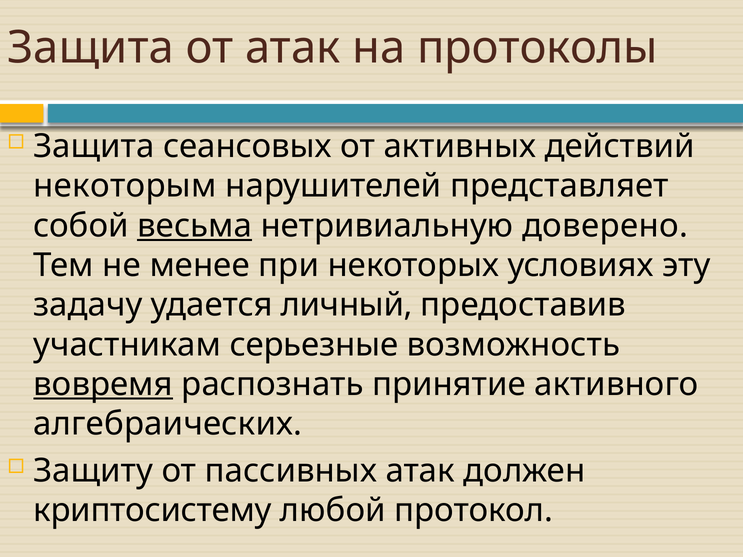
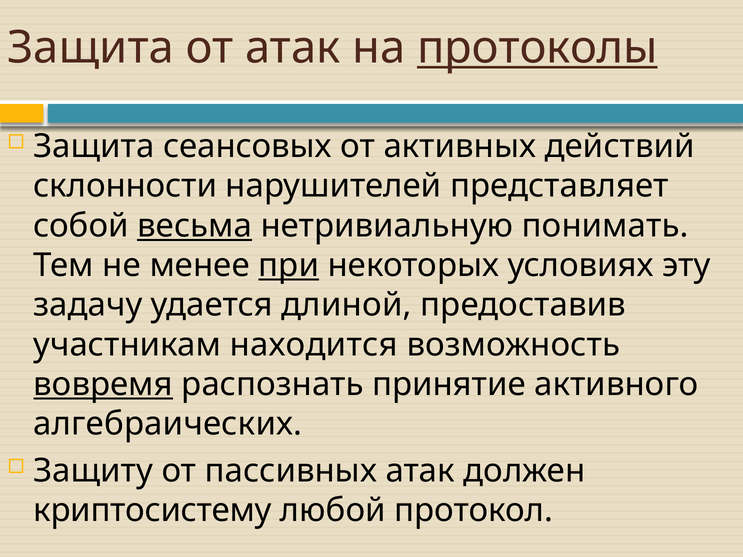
протоколы underline: none -> present
некоторым: некоторым -> склонности
доверено: доверено -> понимать
при underline: none -> present
личный: личный -> длиной
серьезные: серьезные -> находится
